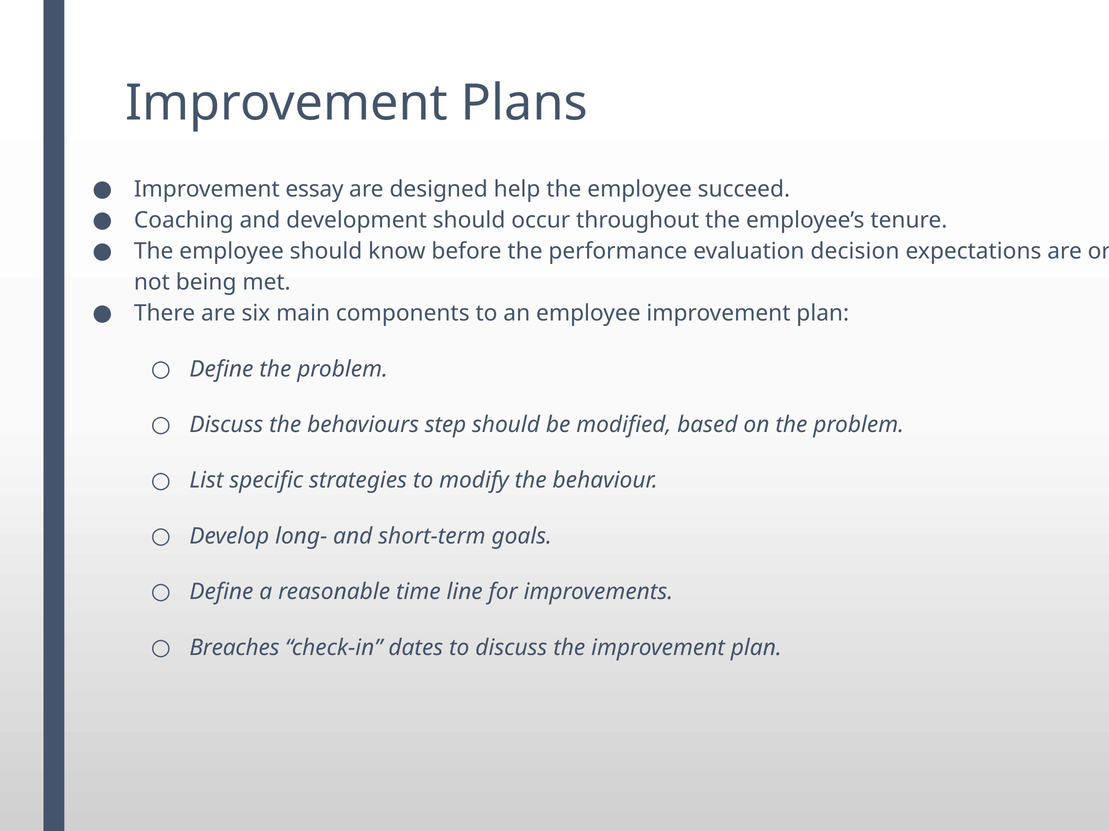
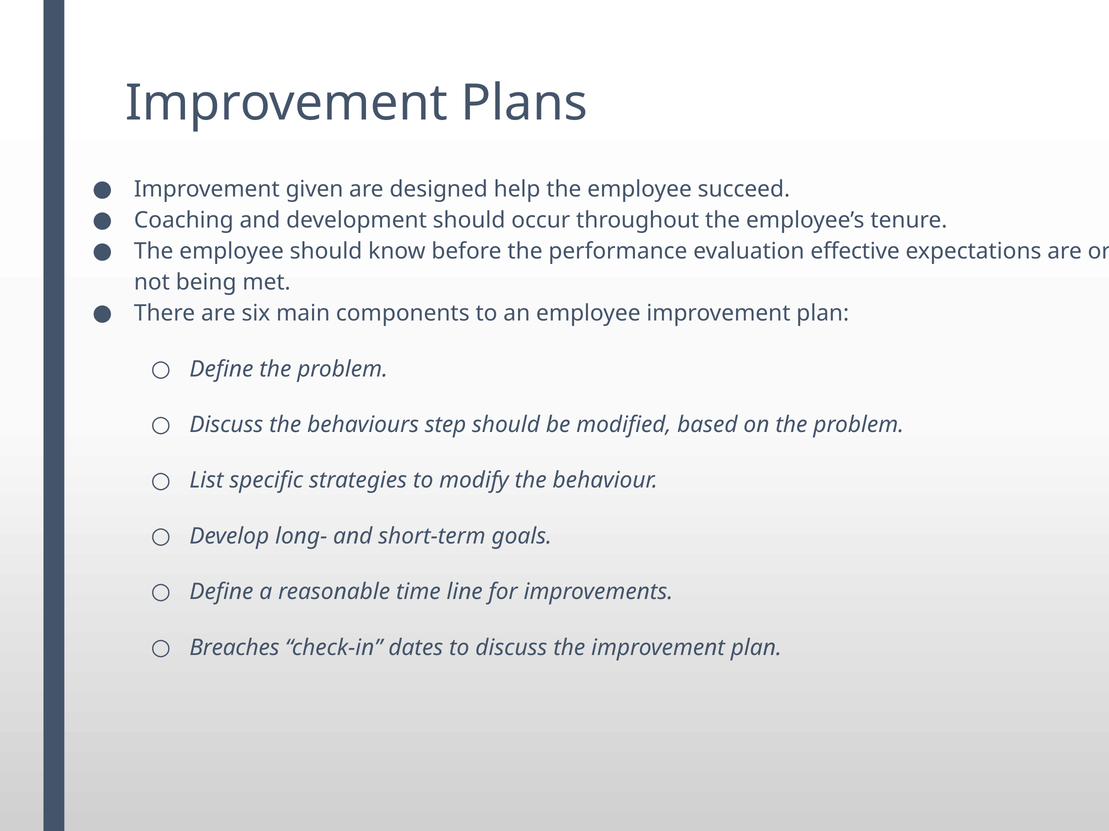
essay: essay -> given
decision: decision -> effective
